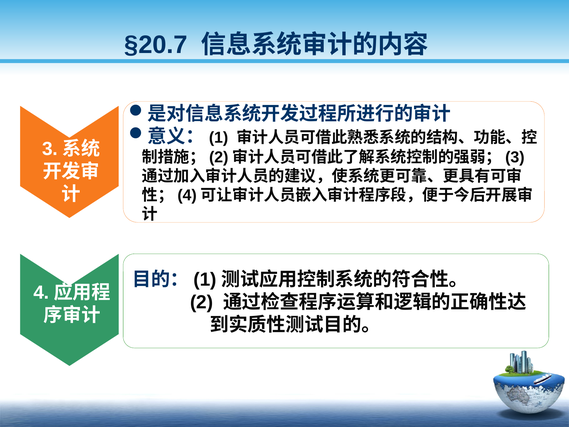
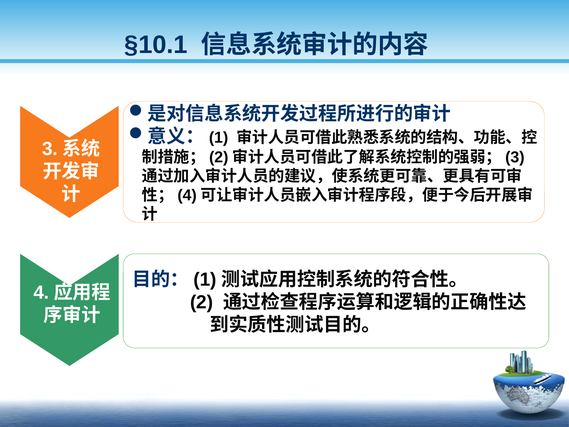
§20.7: §20.7 -> §10.1
